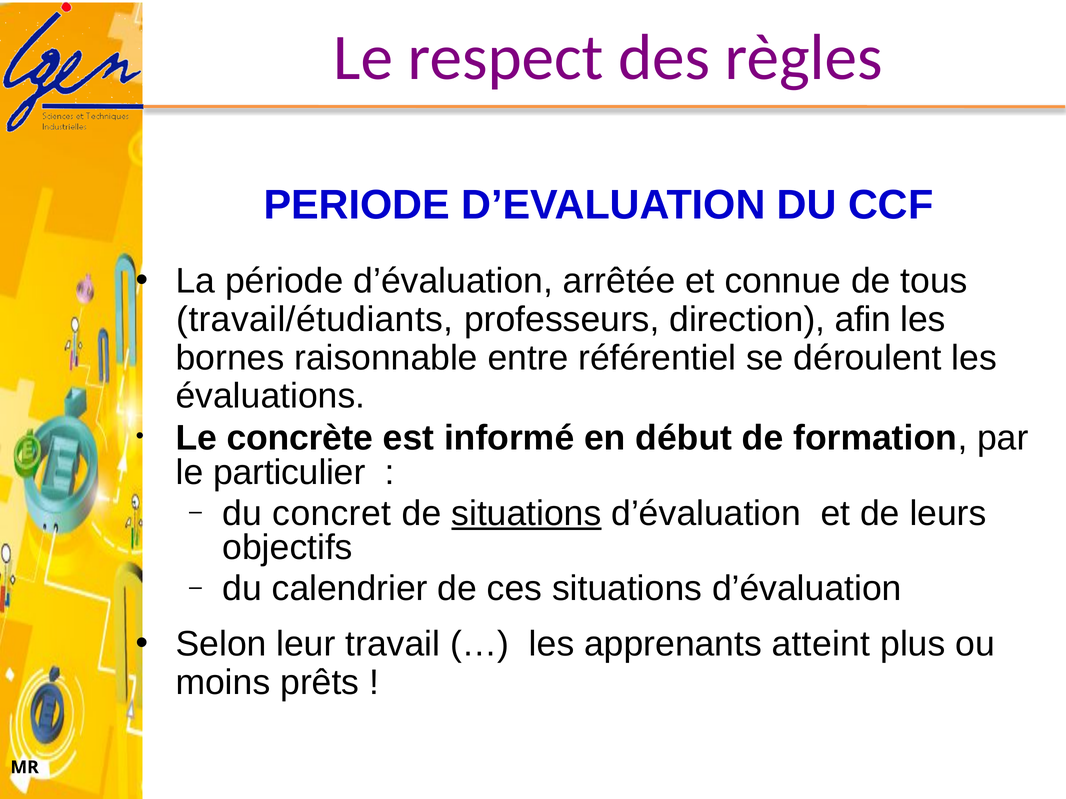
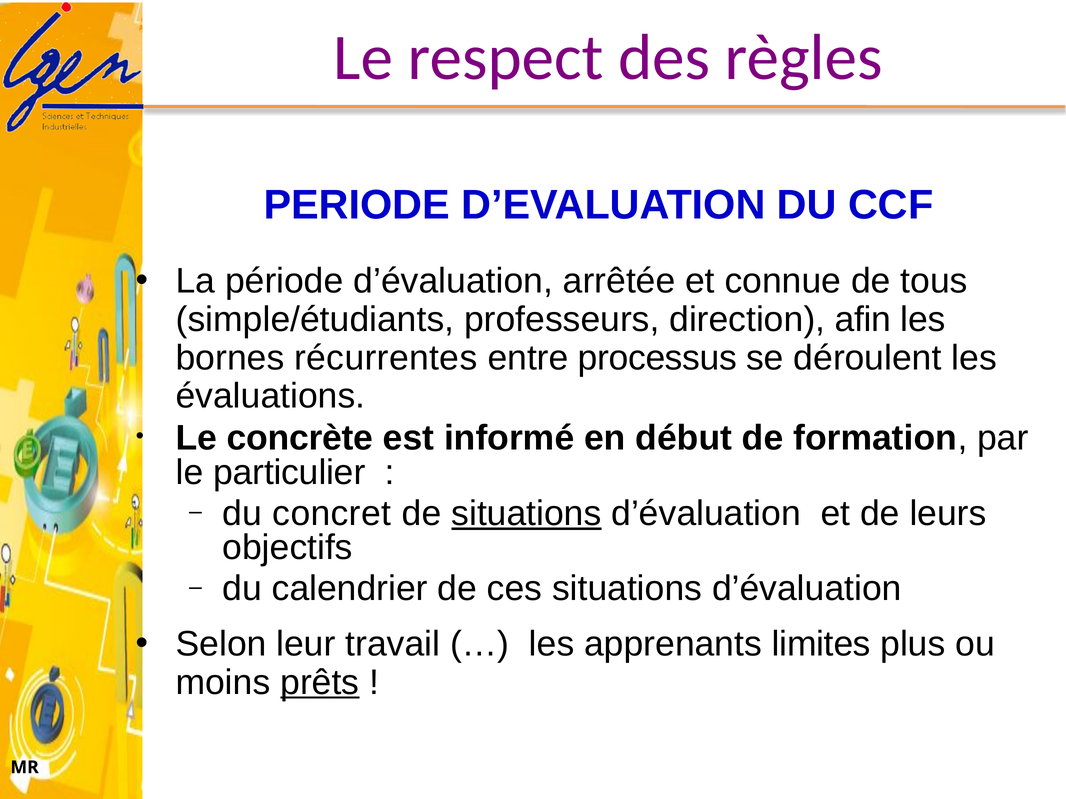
travail/étudiants: travail/étudiants -> simple/étudiants
raisonnable: raisonnable -> récurrentes
référentiel: référentiel -> processus
atteint: atteint -> limites
prêts underline: none -> present
